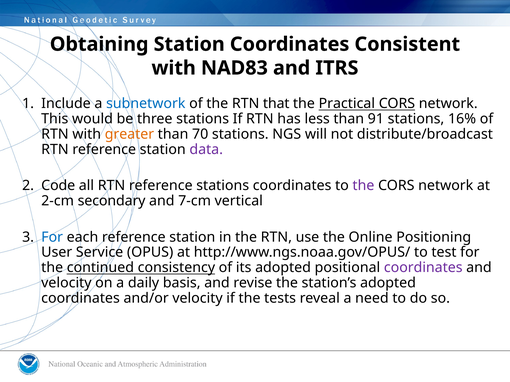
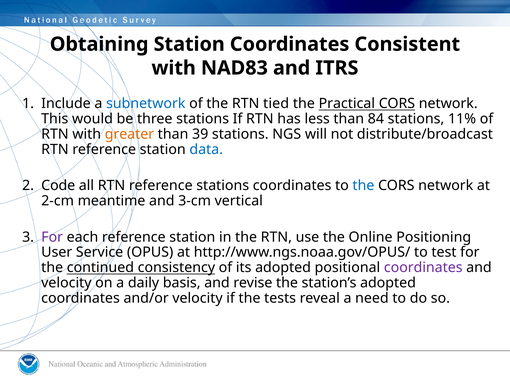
that: that -> tied
91: 91 -> 84
16%: 16% -> 11%
70: 70 -> 39
data colour: purple -> blue
the at (363, 186) colour: purple -> blue
secondary: secondary -> meantime
7-cm: 7-cm -> 3-cm
For at (52, 237) colour: blue -> purple
